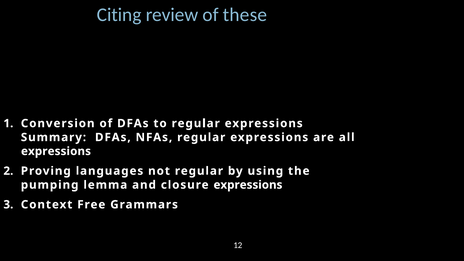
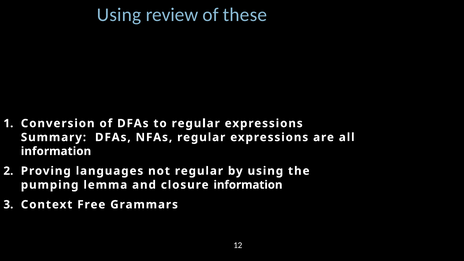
Citing at (119, 15): Citing -> Using
expressions at (56, 151): expressions -> information
closure expressions: expressions -> information
